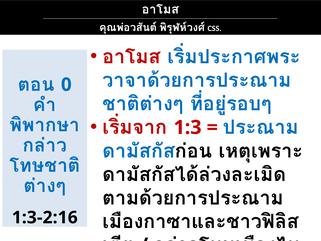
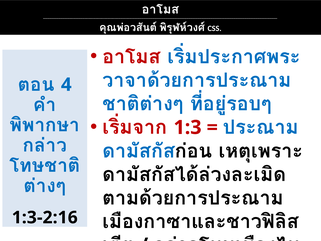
0: 0 -> 4
